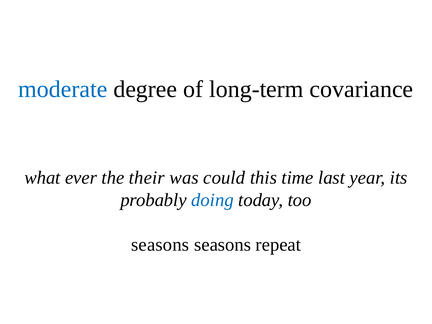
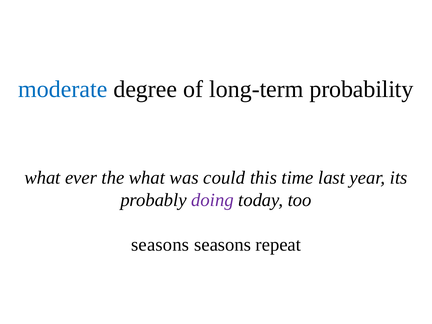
covariance: covariance -> probability
the their: their -> what
doing colour: blue -> purple
